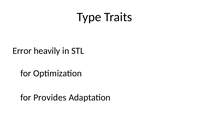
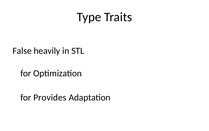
Error: Error -> False
